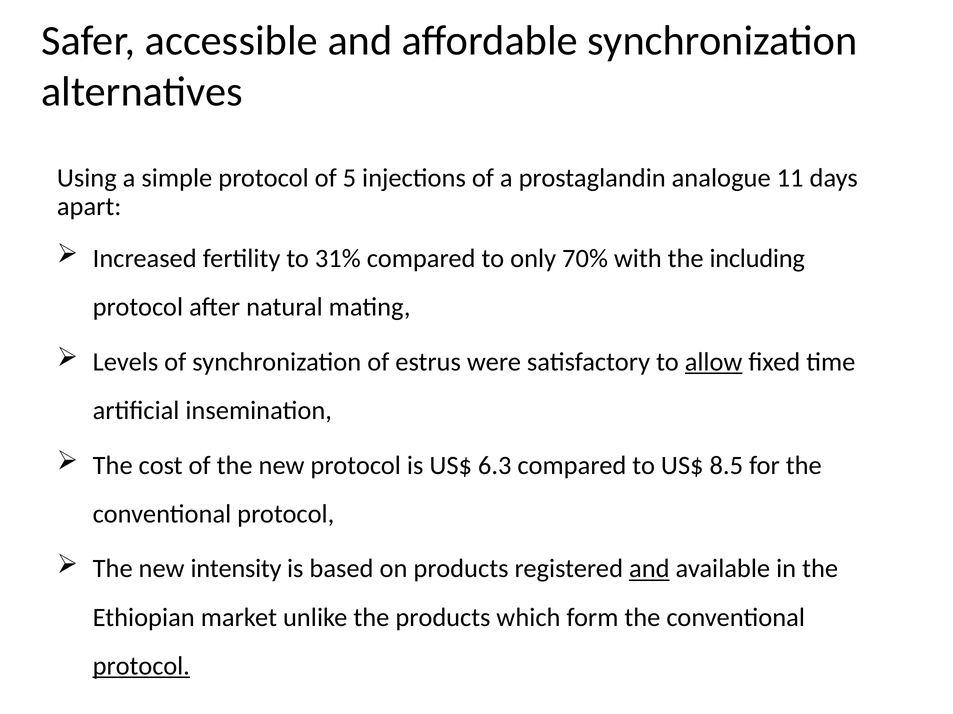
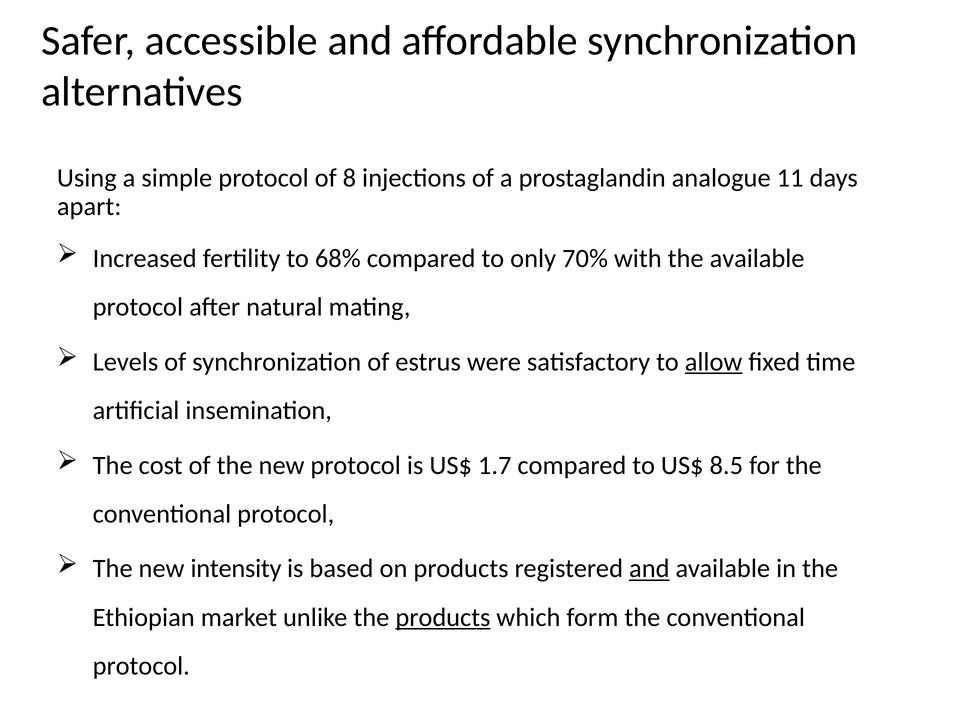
5: 5 -> 8
31%: 31% -> 68%
the including: including -> available
6.3: 6.3 -> 1.7
products at (443, 618) underline: none -> present
protocol at (141, 667) underline: present -> none
